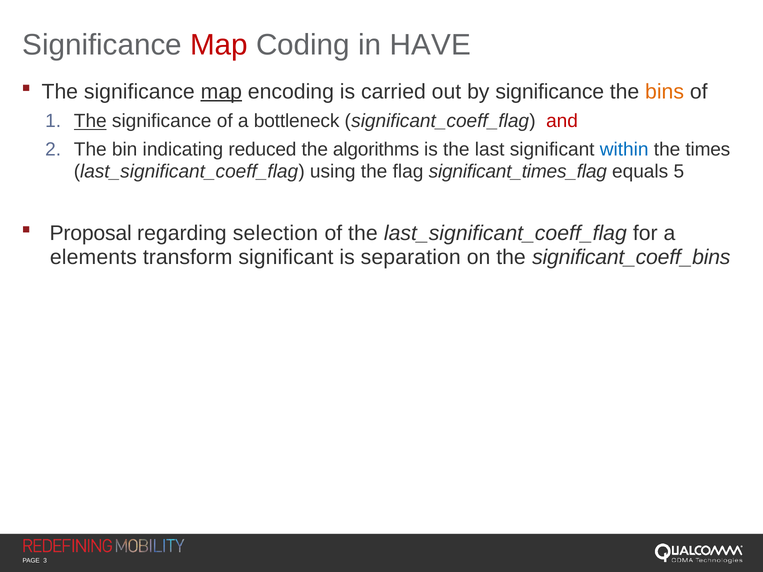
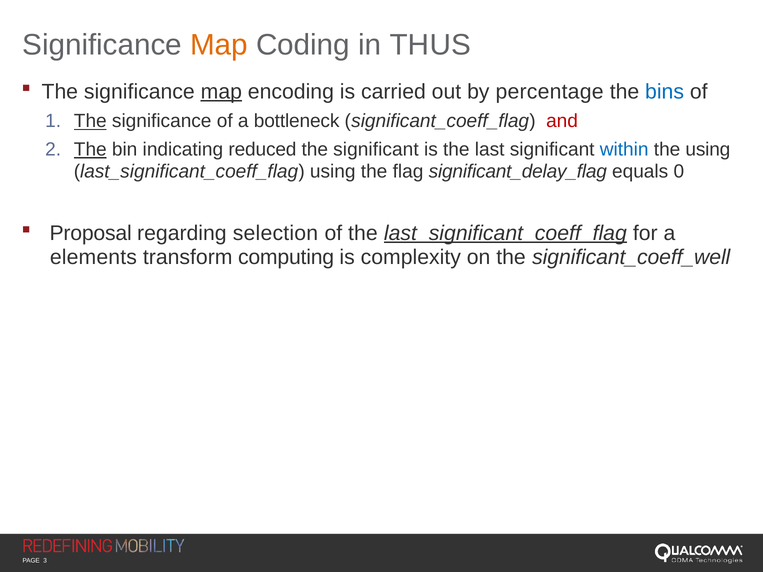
Map at (219, 45) colour: red -> orange
HAVE: HAVE -> THUS
by significance: significance -> percentage
bins colour: orange -> blue
The at (90, 150) underline: none -> present
the algorithms: algorithms -> significant
the times: times -> using
significant_times_flag: significant_times_flag -> significant_delay_flag
5: 5 -> 0
last_significant_coeff_flag at (505, 233) underline: none -> present
transform significant: significant -> computing
separation: separation -> complexity
significant_coeff_bins: significant_coeff_bins -> significant_coeff_well
